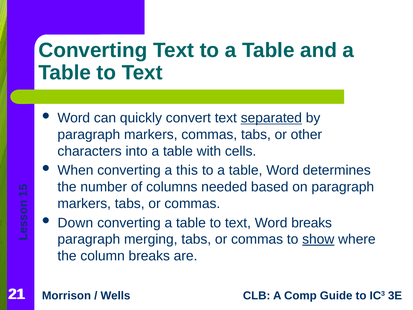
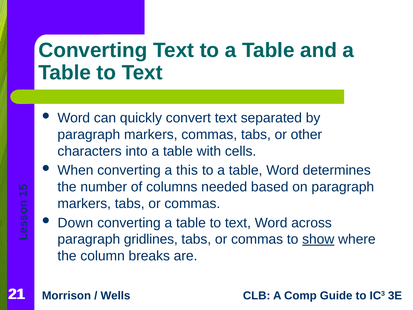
separated underline: present -> none
Word breaks: breaks -> across
merging: merging -> gridlines
